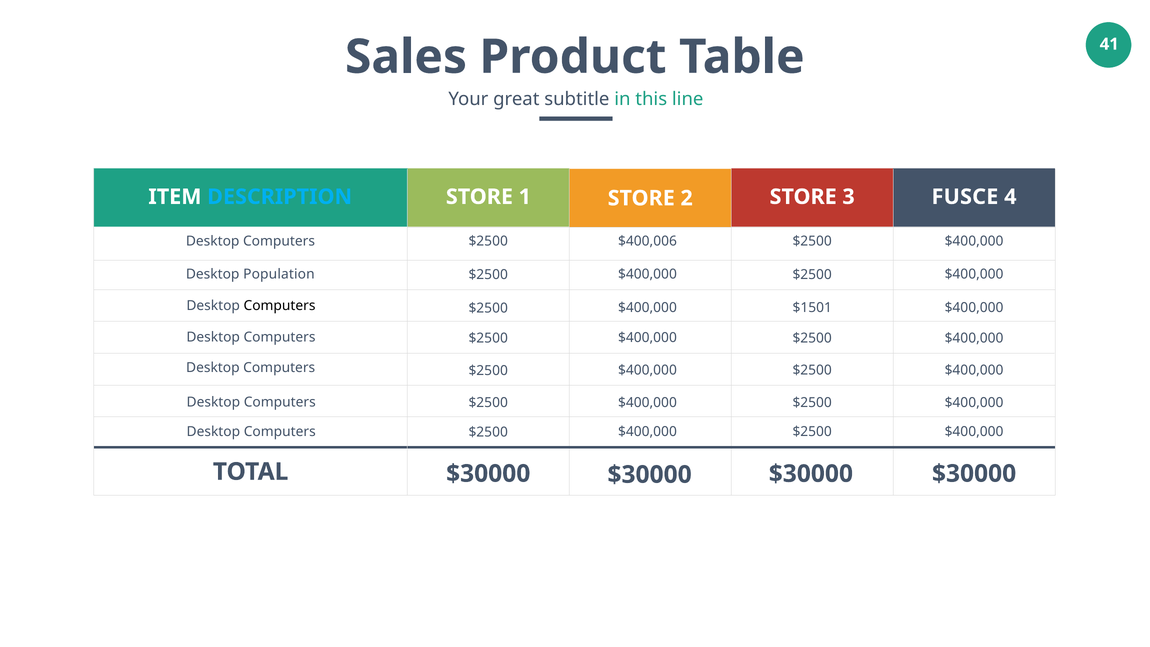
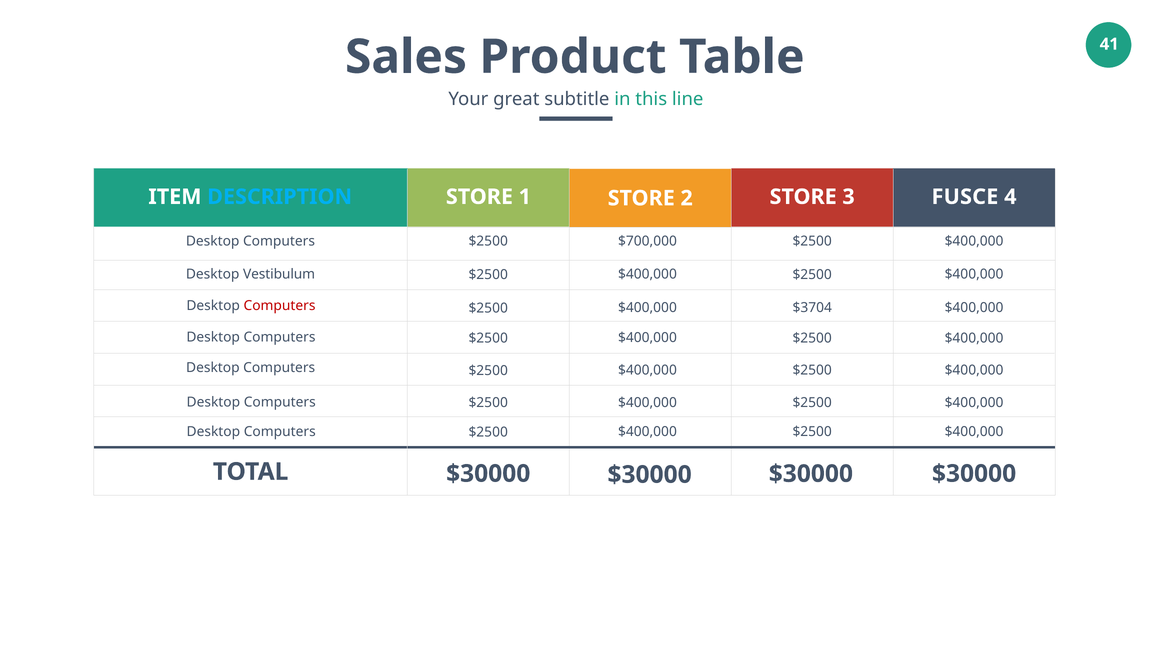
$400,006: $400,006 -> $700,000
Population: Population -> Vestibulum
Computers at (280, 306) colour: black -> red
$1501: $1501 -> $3704
